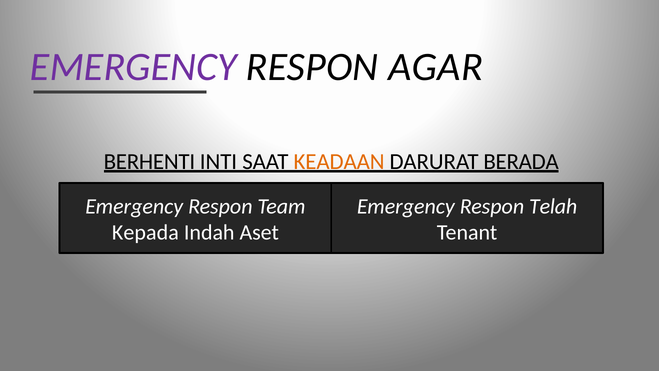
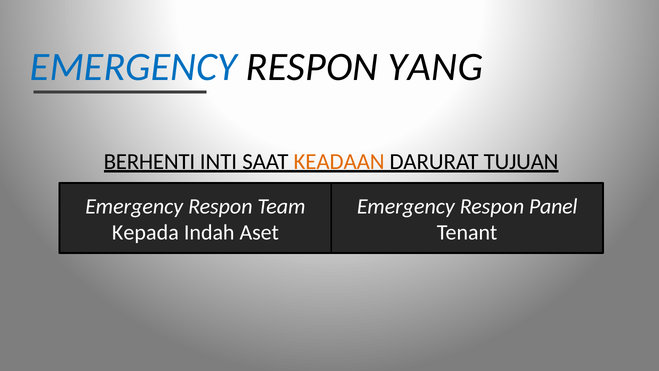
EMERGENCY at (133, 67) colour: purple -> blue
AGAR: AGAR -> YANG
BERADA: BERADA -> TUJUAN
Telah: Telah -> Panel
